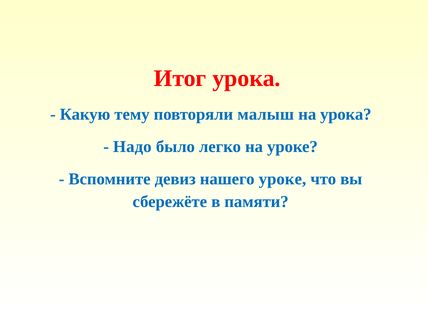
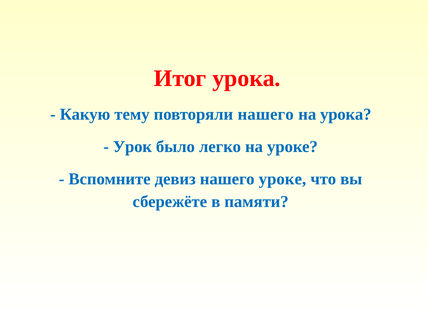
повторяли малыш: малыш -> нашего
Надо: Надо -> Урок
